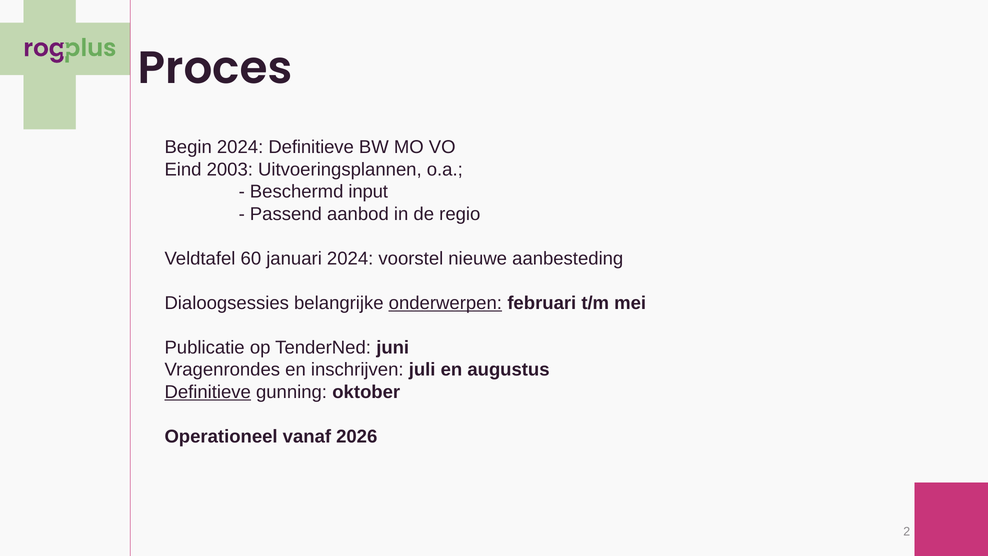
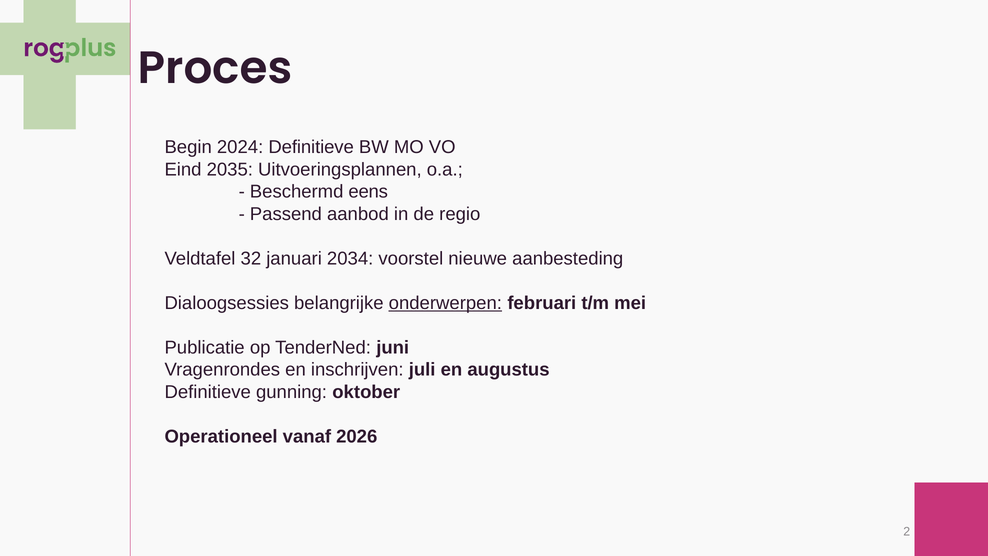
2003: 2003 -> 2035
input: input -> eens
60: 60 -> 32
januari 2024: 2024 -> 2034
Definitieve at (208, 392) underline: present -> none
